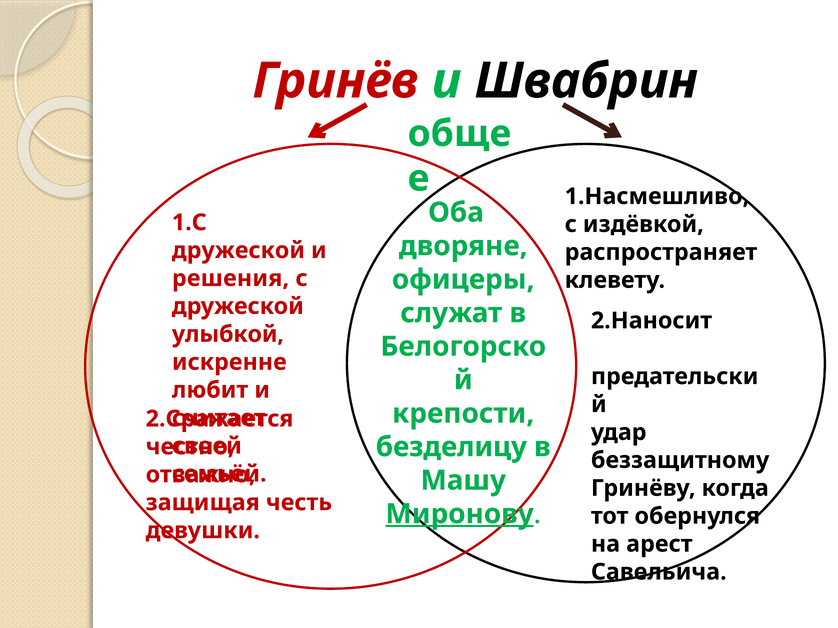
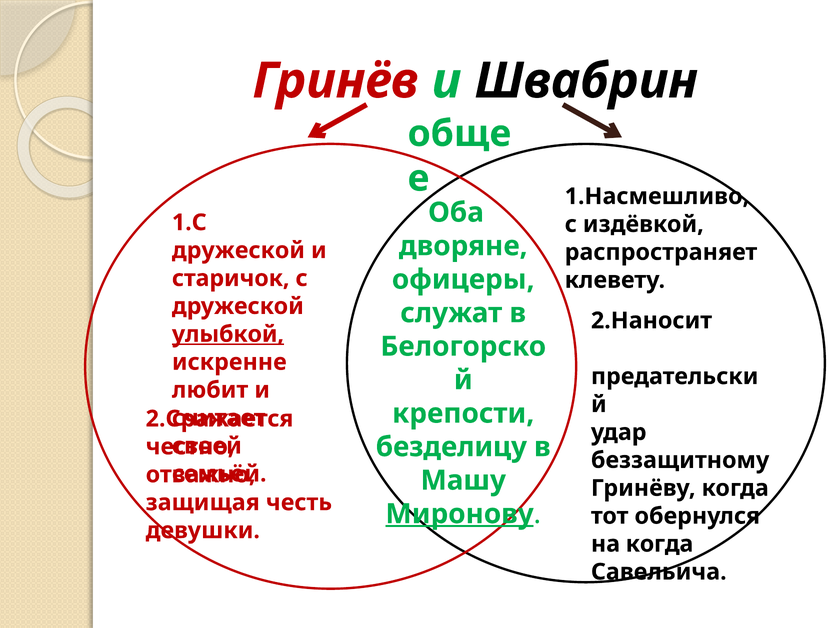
решения: решения -> старичок
улыбкой underline: none -> present
на арест: арест -> когда
